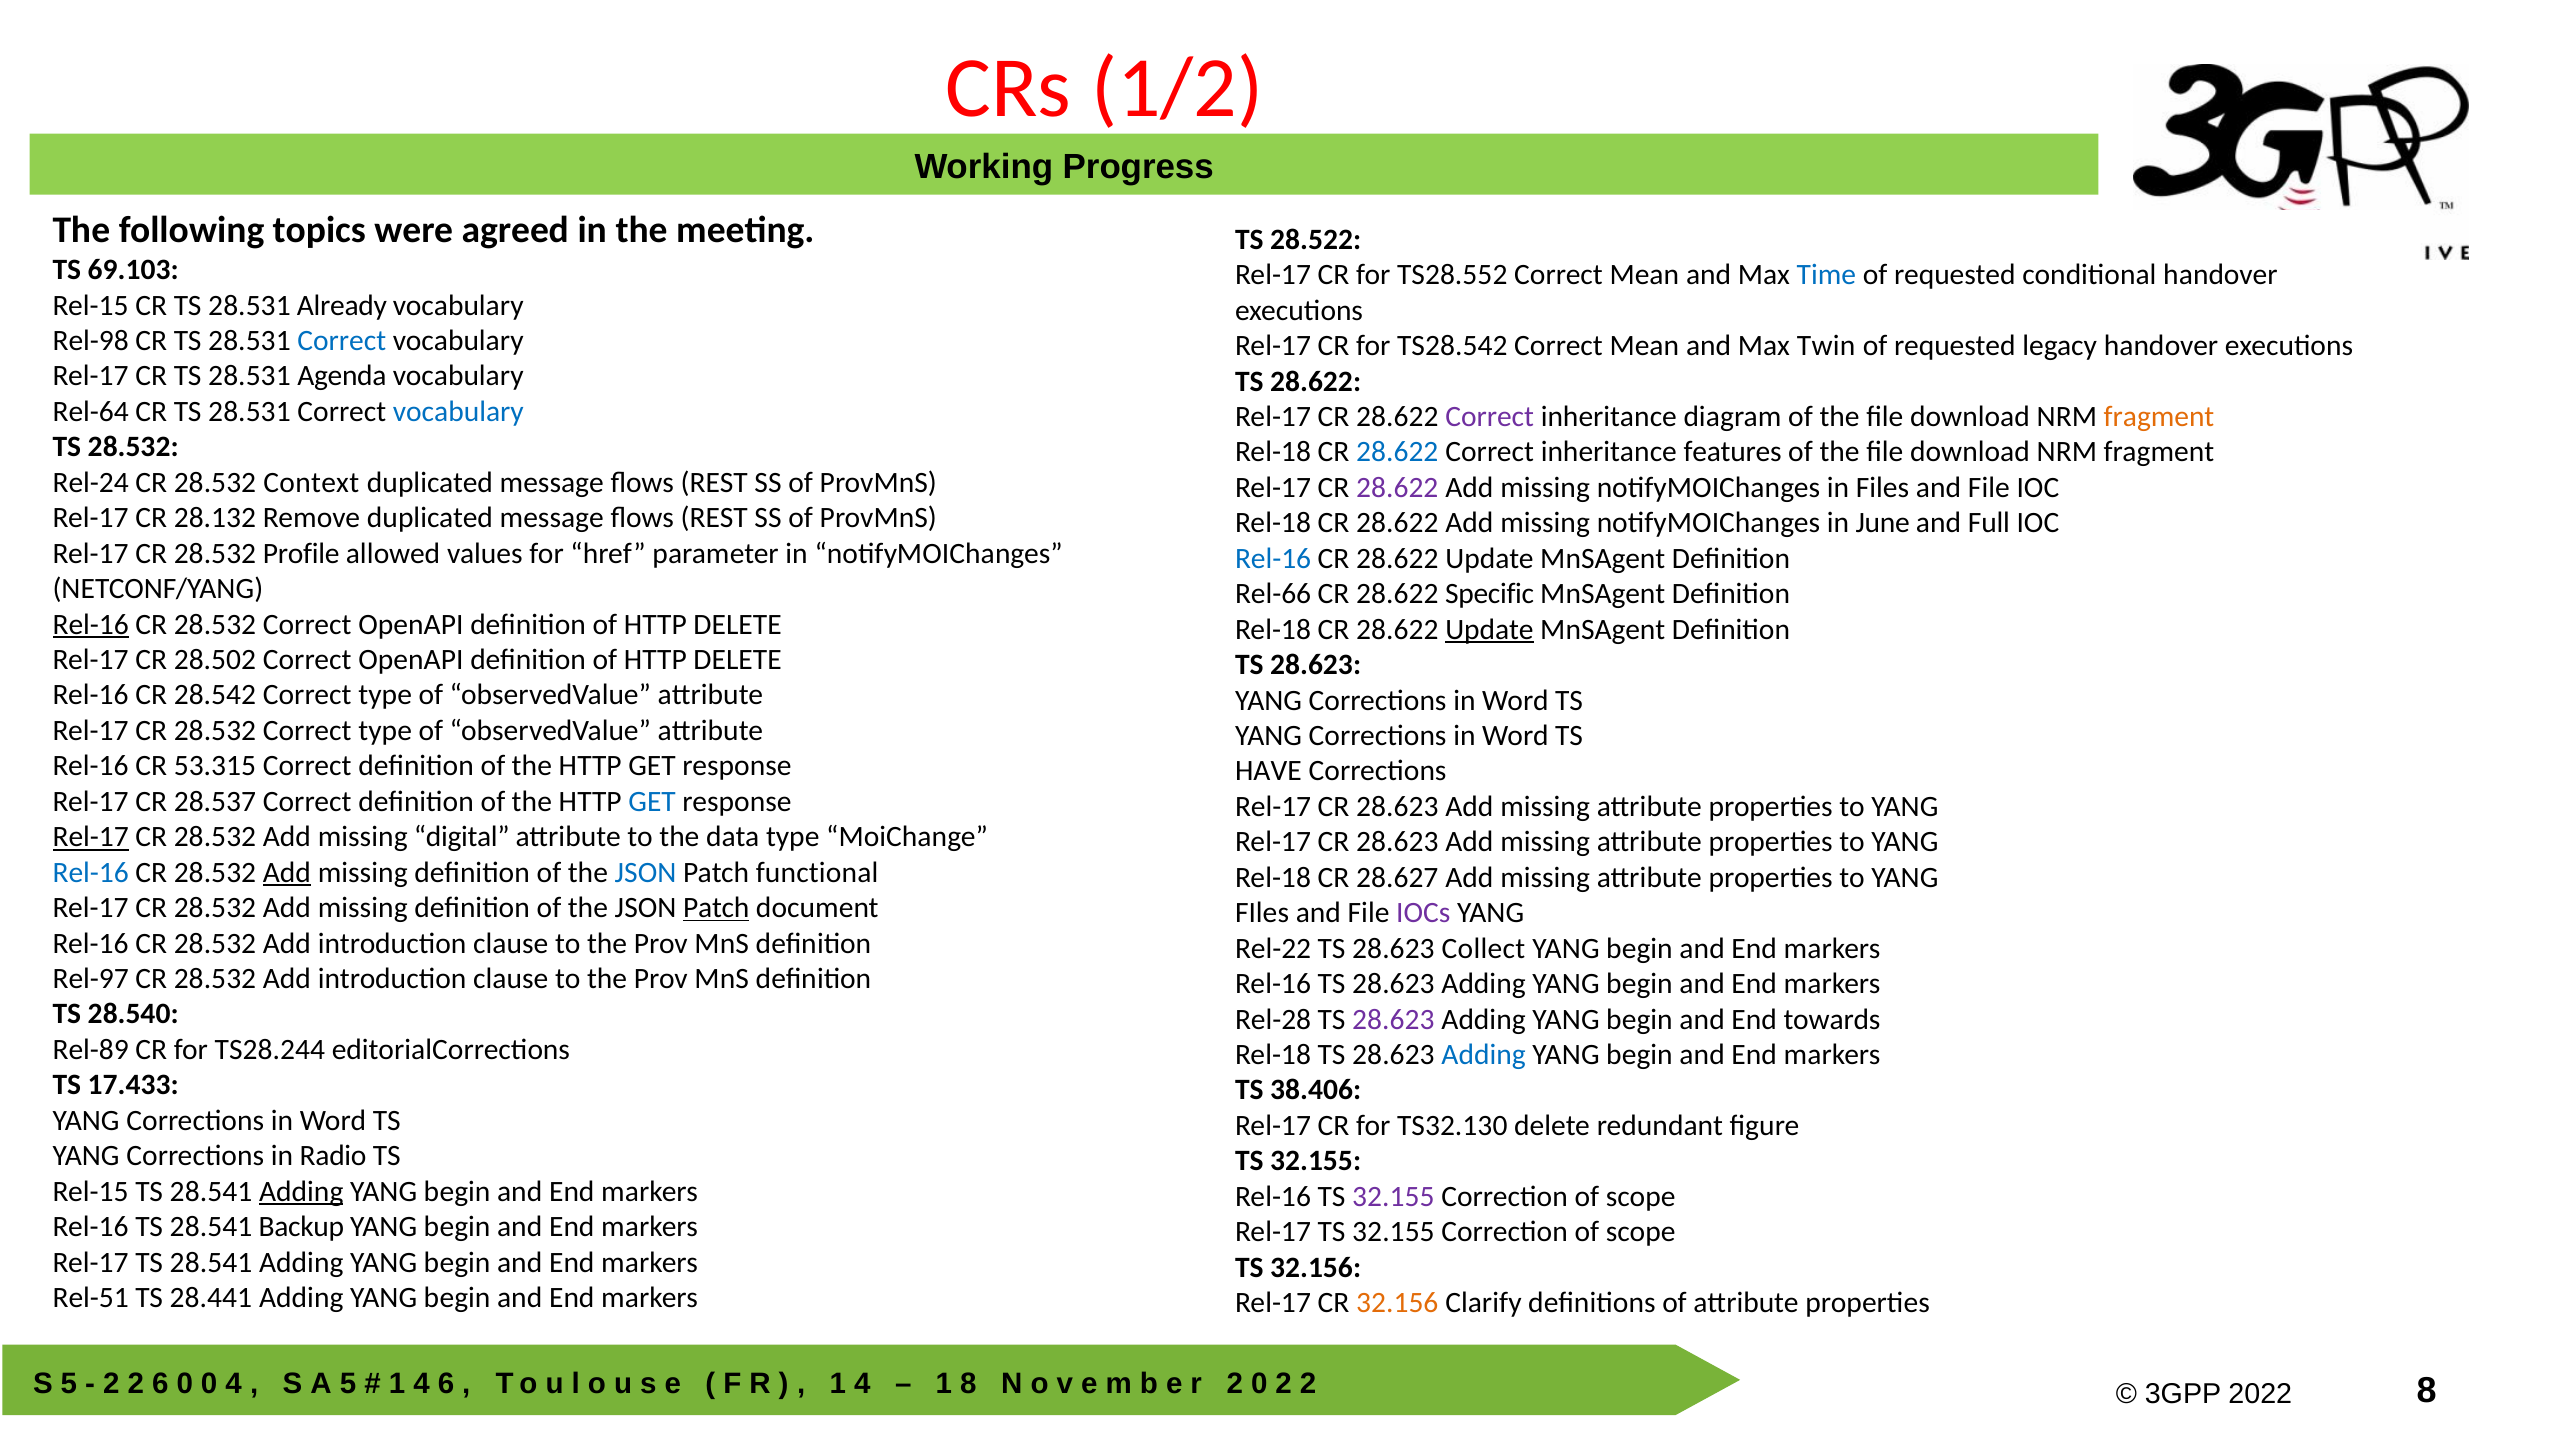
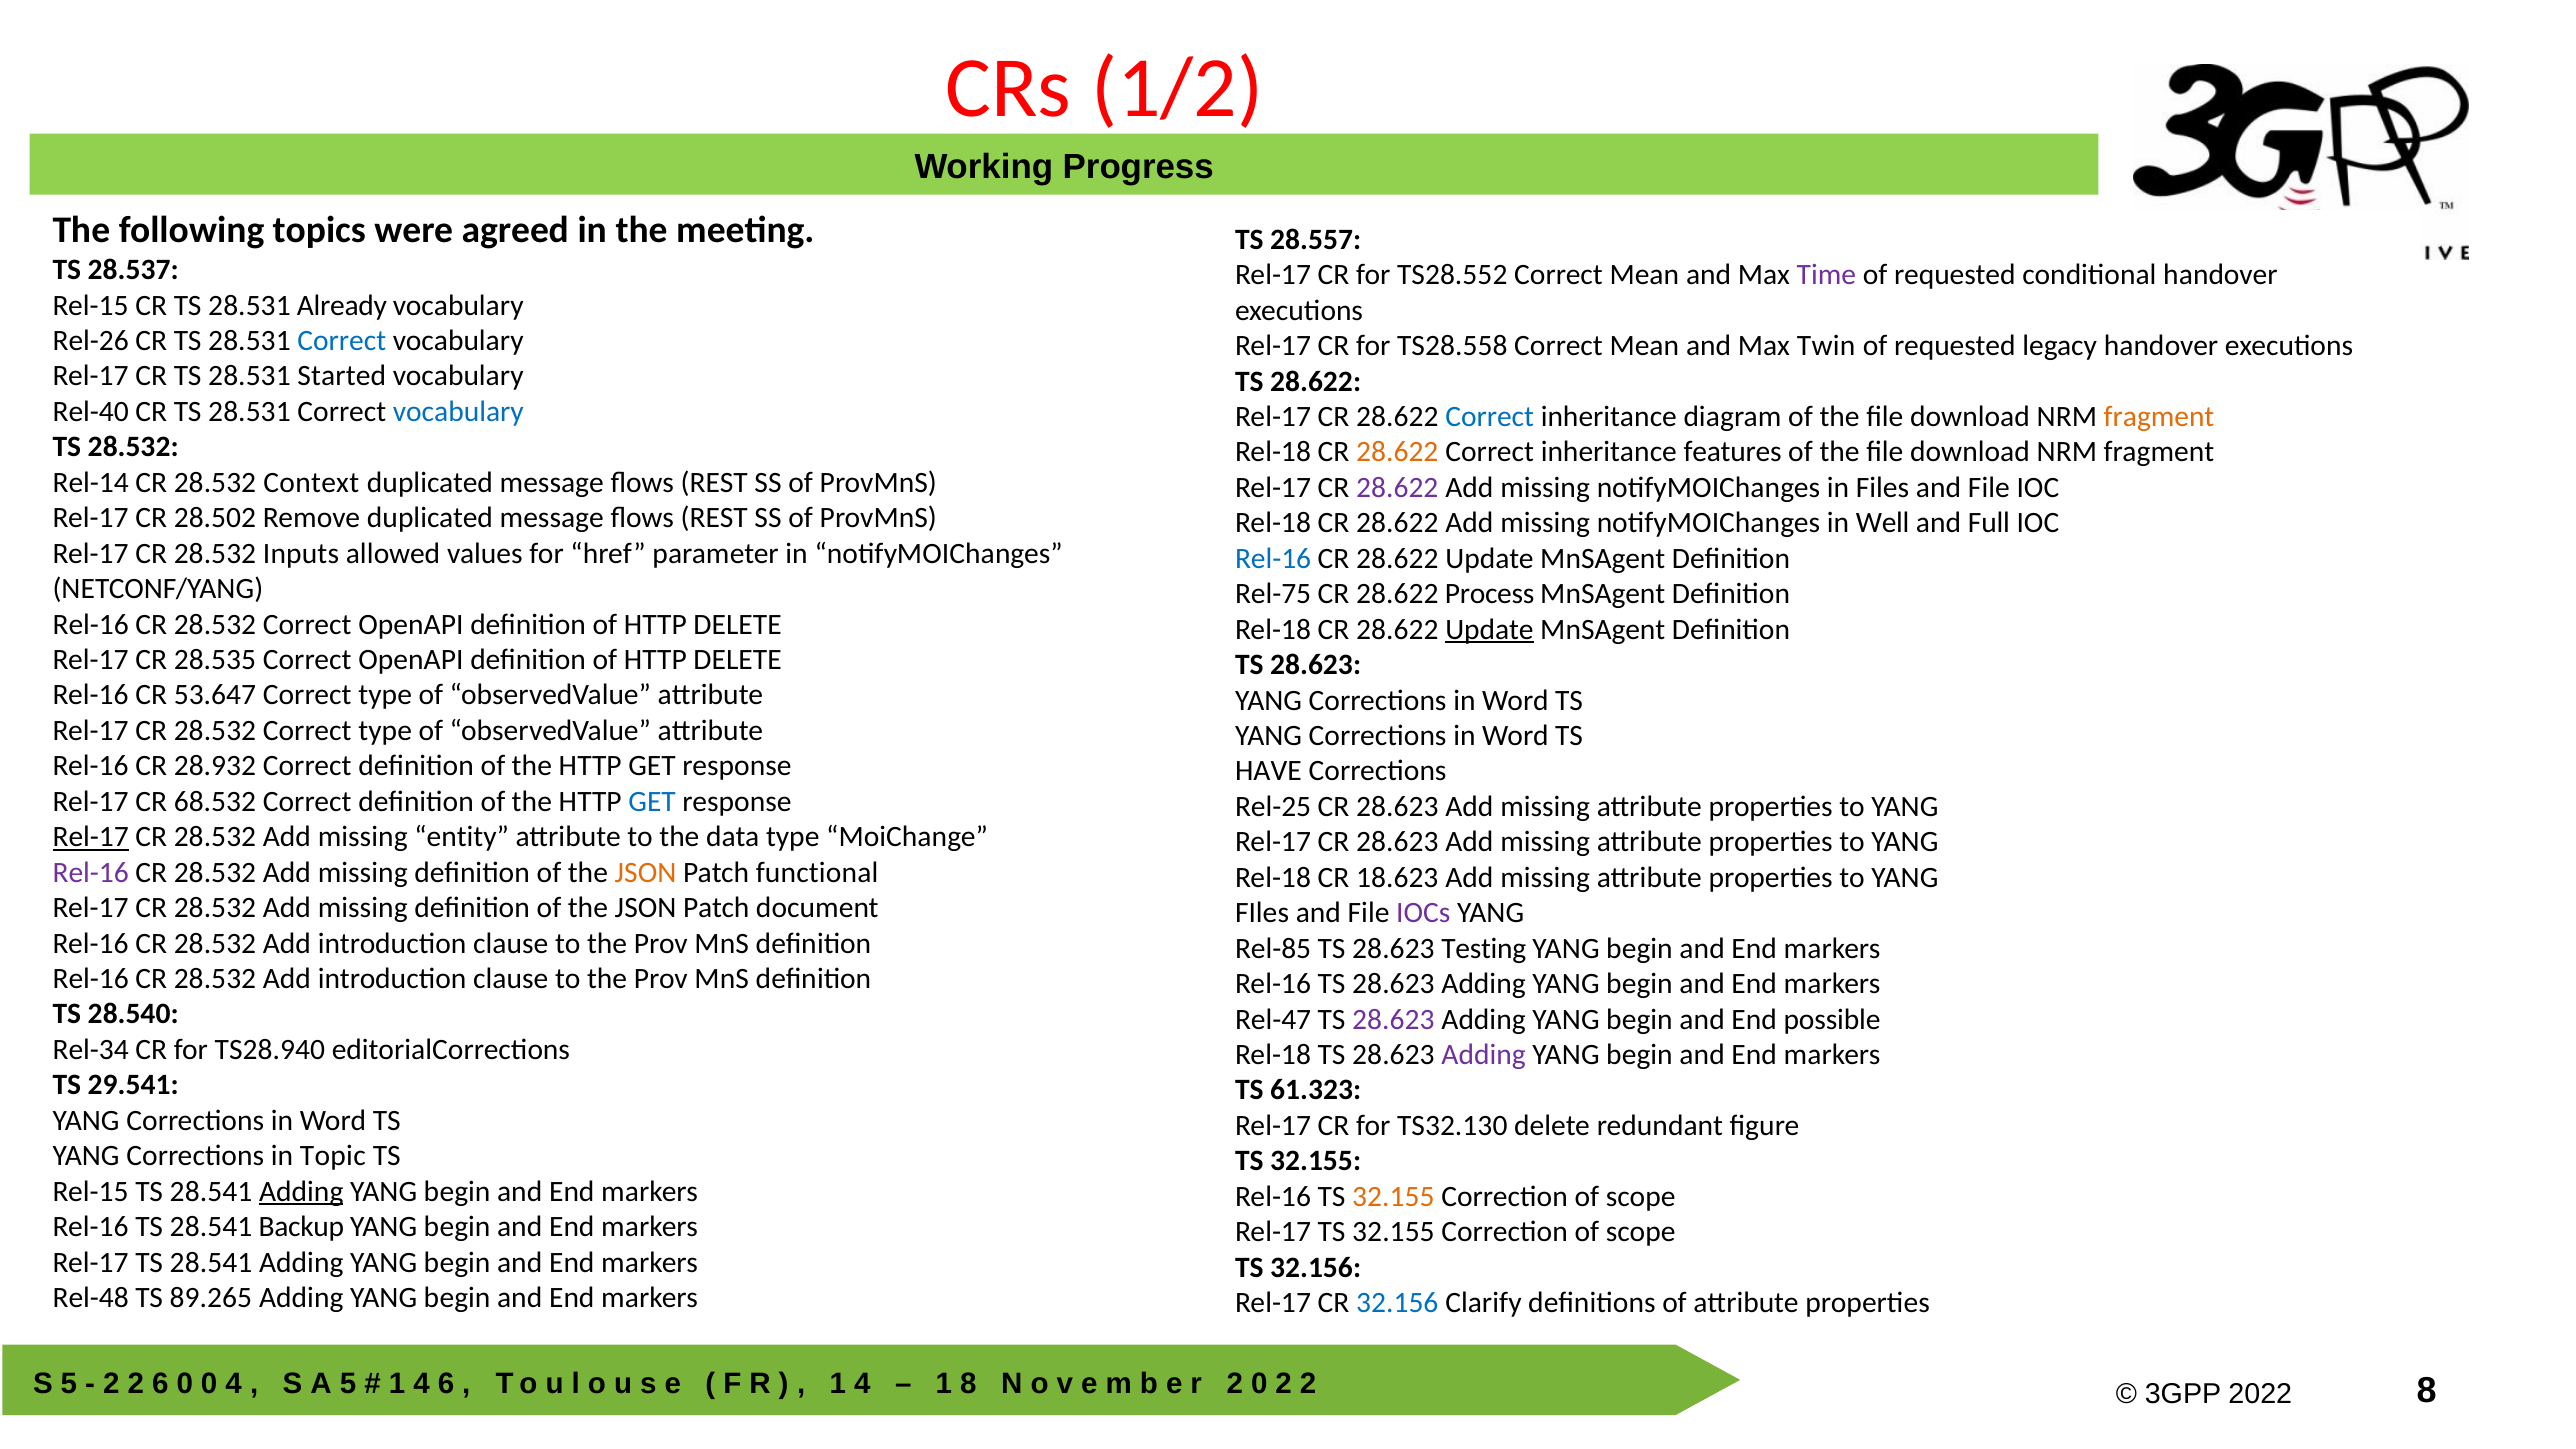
28.522: 28.522 -> 28.557
69.103: 69.103 -> 28.537
Time colour: blue -> purple
Rel-98: Rel-98 -> Rel-26
TS28.542: TS28.542 -> TS28.558
Agenda: Agenda -> Started
Rel-64: Rel-64 -> Rel-40
Correct at (1490, 417) colour: purple -> blue
28.622 at (1397, 452) colour: blue -> orange
Rel-24: Rel-24 -> Rel-14
28.132: 28.132 -> 28.502
June: June -> Well
Profile: Profile -> Inputs
Rel-66: Rel-66 -> Rel-75
Specific: Specific -> Process
Rel-16 at (91, 624) underline: present -> none
28.502: 28.502 -> 28.535
28.542: 28.542 -> 53.647
53.315: 53.315 -> 28.932
28.537: 28.537 -> 68.532
Rel-17 at (1273, 807): Rel-17 -> Rel-25
digital: digital -> entity
Rel-16 at (91, 872) colour: blue -> purple
Add at (287, 872) underline: present -> none
JSON at (646, 872) colour: blue -> orange
28.627: 28.627 -> 18.623
Patch at (716, 908) underline: present -> none
Rel-22: Rel-22 -> Rel-85
Collect: Collect -> Testing
Rel-97 at (91, 979): Rel-97 -> Rel-16
Rel-28: Rel-28 -> Rel-47
towards: towards -> possible
Rel-89: Rel-89 -> Rel-34
TS28.244: TS28.244 -> TS28.940
Adding at (1484, 1055) colour: blue -> purple
17.433: 17.433 -> 29.541
38.406: 38.406 -> 61.323
Radio: Radio -> Topic
32.155 at (1393, 1197) colour: purple -> orange
Rel-51: Rel-51 -> Rel-48
28.441: 28.441 -> 89.265
32.156 at (1397, 1303) colour: orange -> blue
